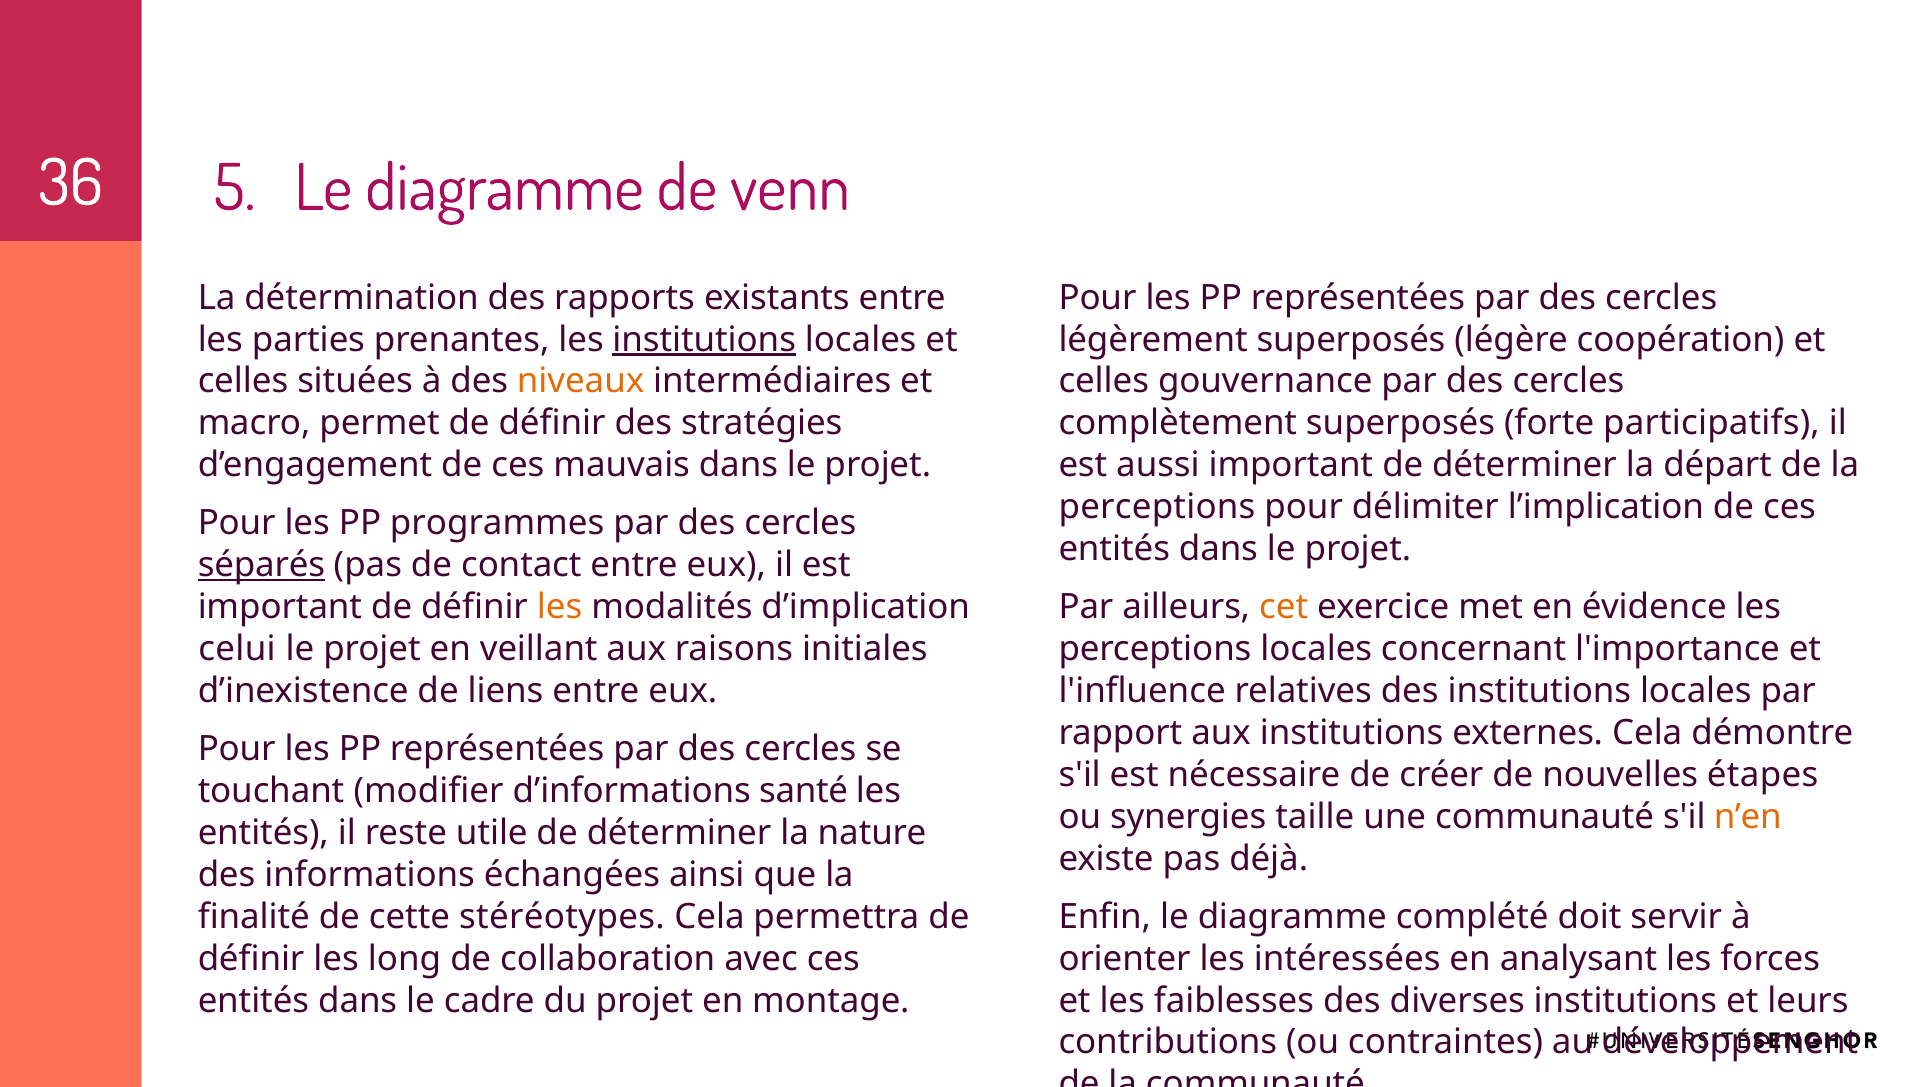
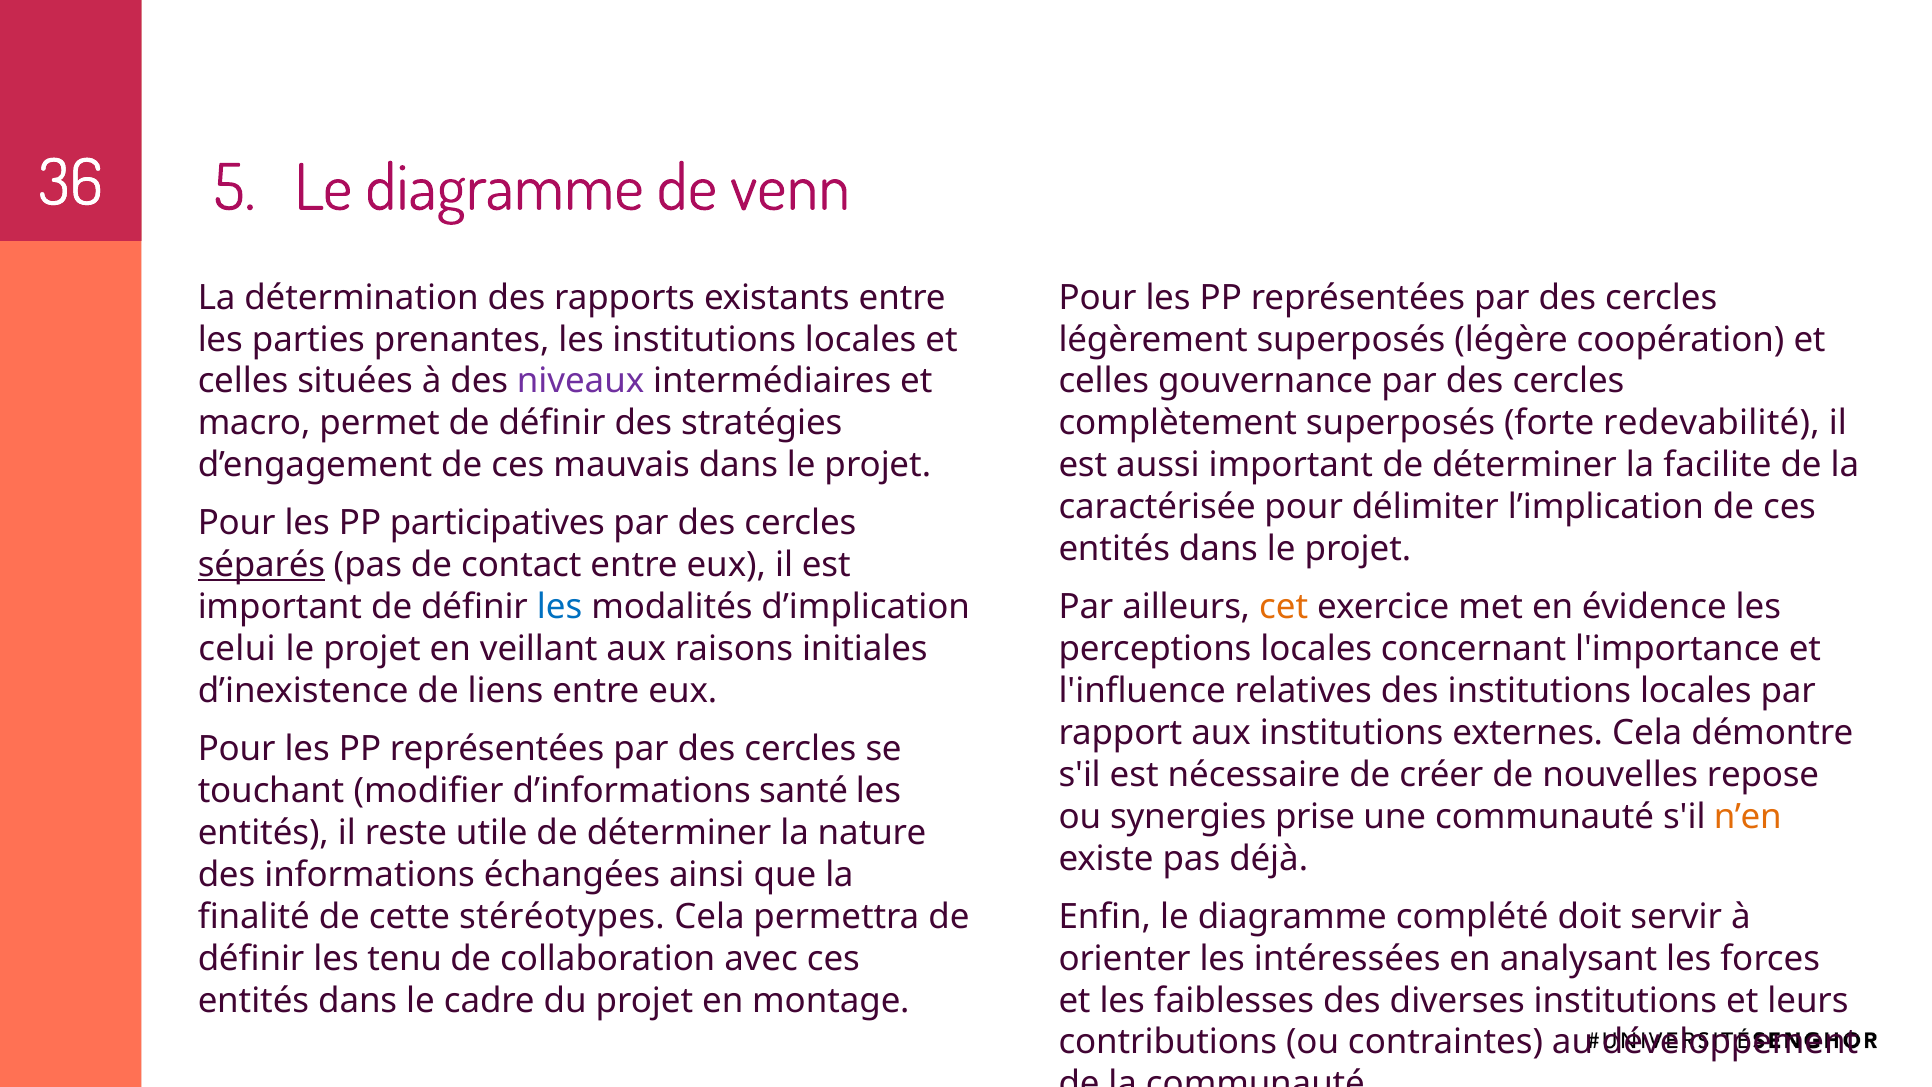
institutions at (704, 339) underline: present -> none
niveaux colour: orange -> purple
participatifs: participatifs -> redevabilité
départ: départ -> facilite
perceptions at (1157, 507): perceptions -> caractérisée
programmes: programmes -> participatives
les at (560, 607) colour: orange -> blue
étapes: étapes -> repose
taille: taille -> prise
long: long -> tenu
